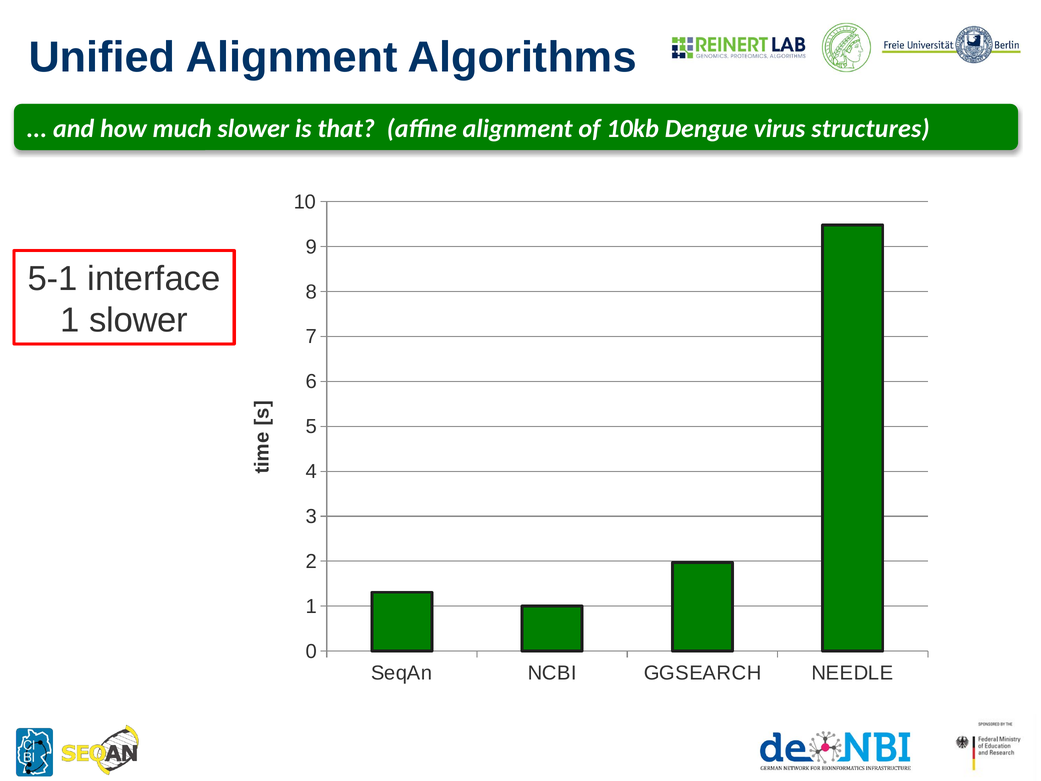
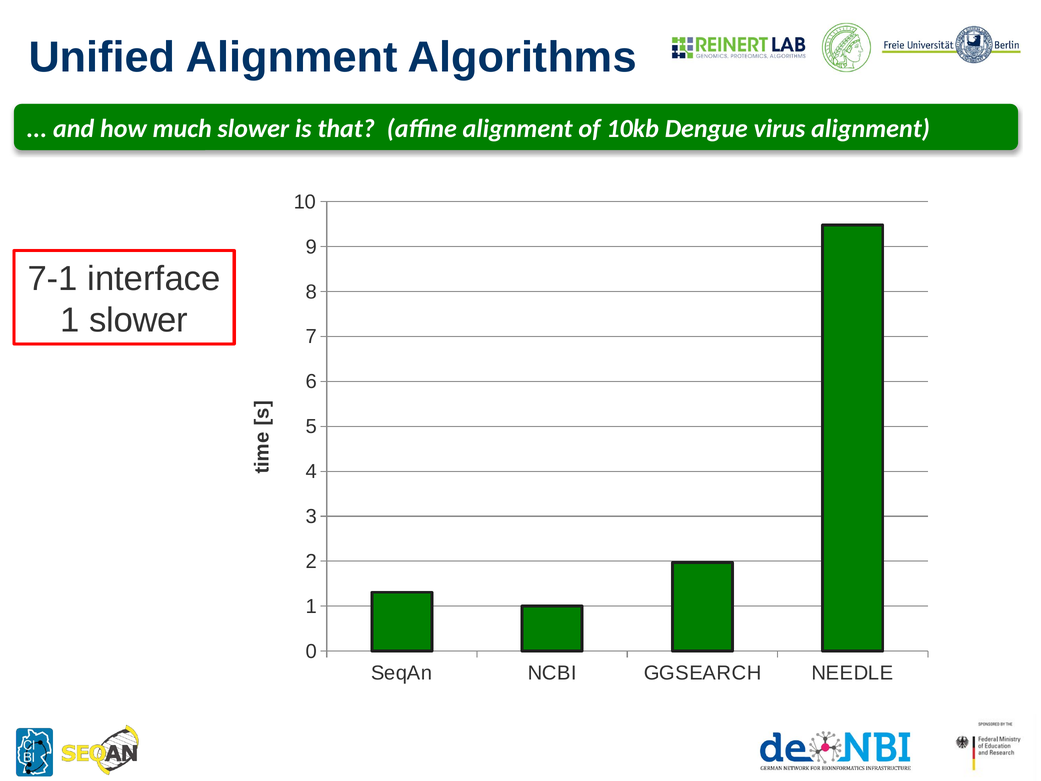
virus structures: structures -> alignment
5-1: 5-1 -> 7-1
